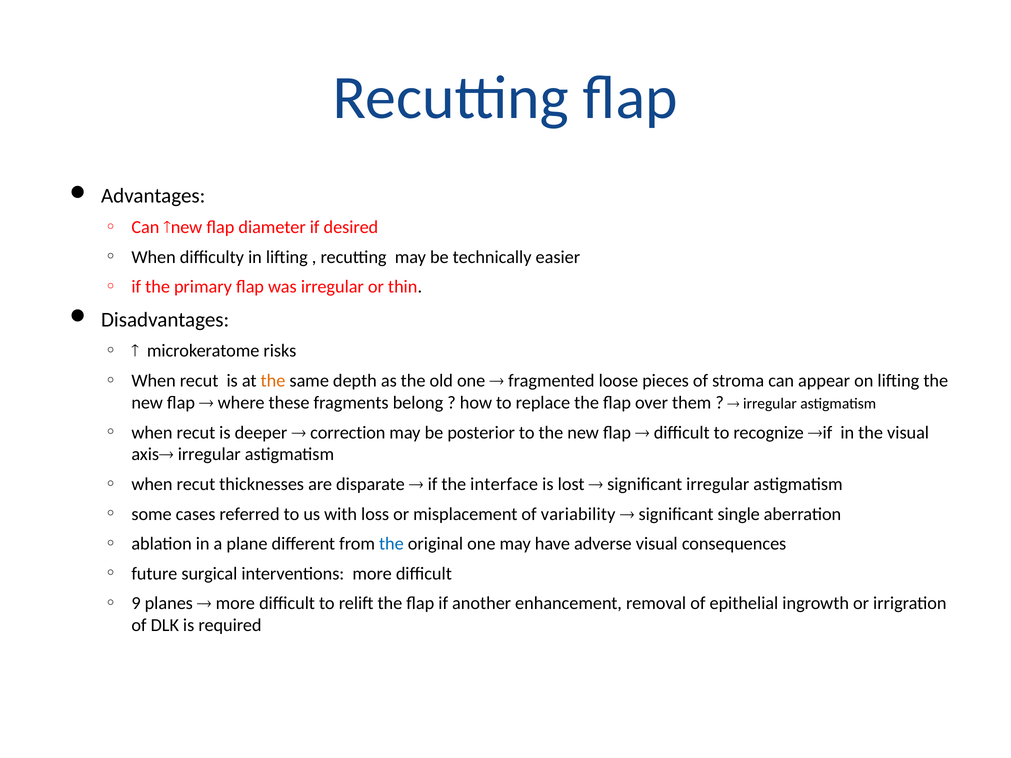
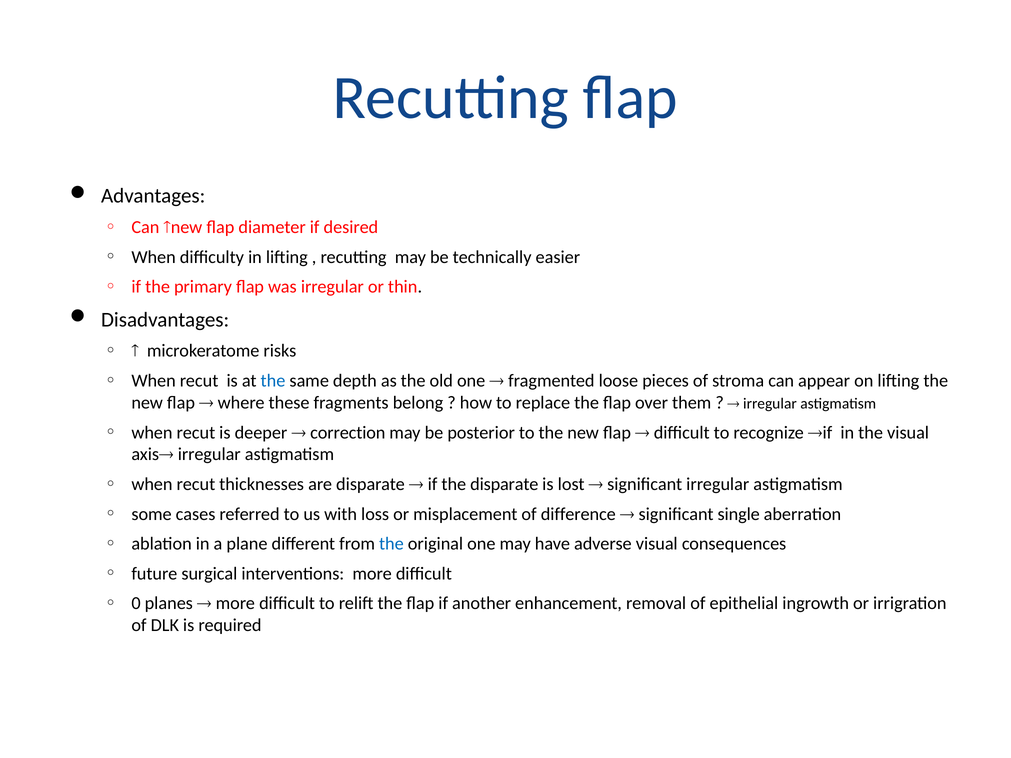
the at (273, 381) colour: orange -> blue
the interface: interface -> disparate
variability: variability -> difference
9: 9 -> 0
